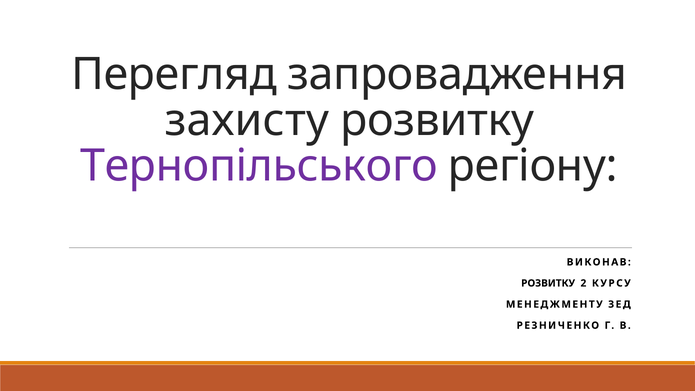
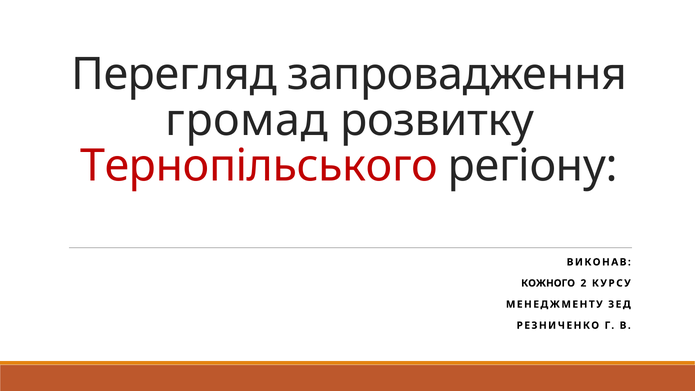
захисту: захисту -> громад
Тернопільського colour: purple -> red
РОЗВИТКУ at (548, 283): РОЗВИТКУ -> КОЖНОГО
